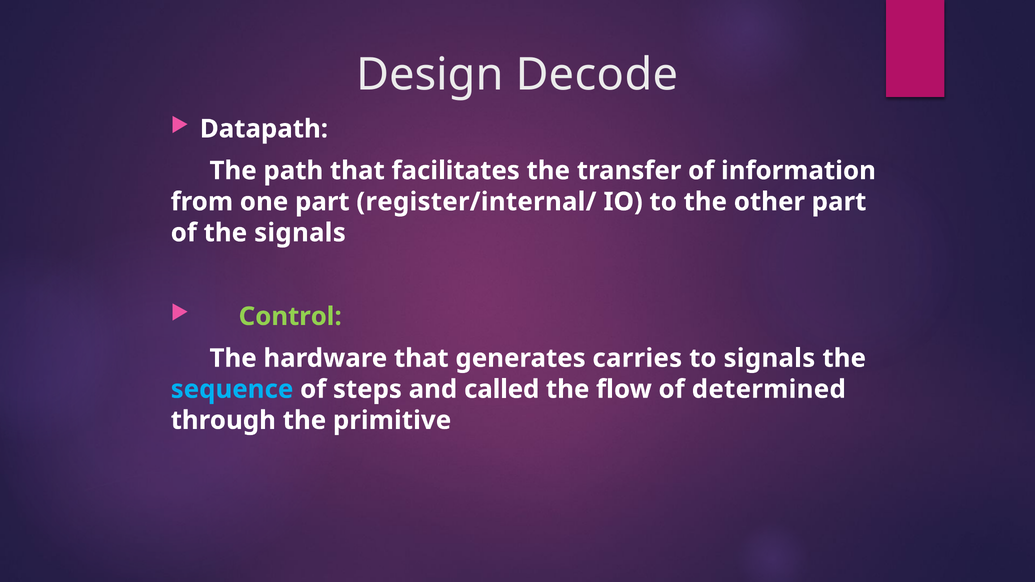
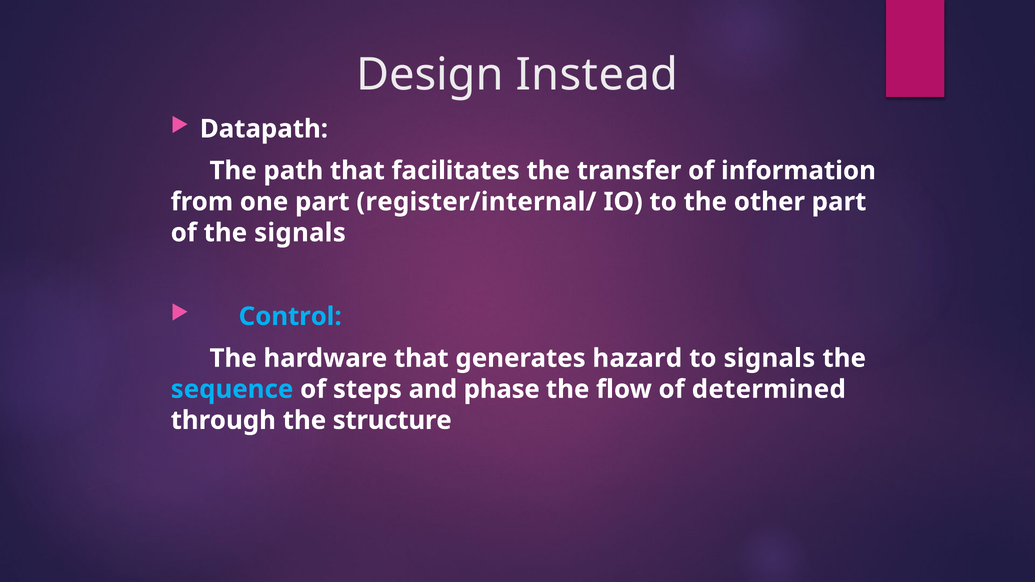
Decode: Decode -> Instead
Control colour: light green -> light blue
carries: carries -> hazard
called: called -> phase
primitive: primitive -> structure
